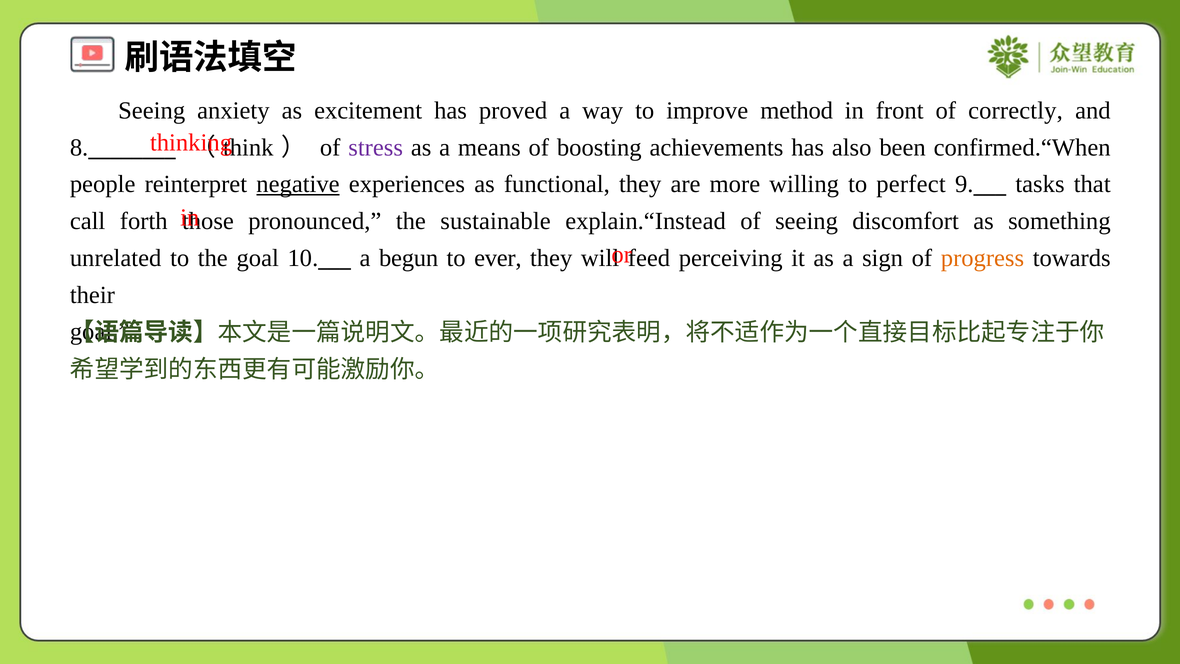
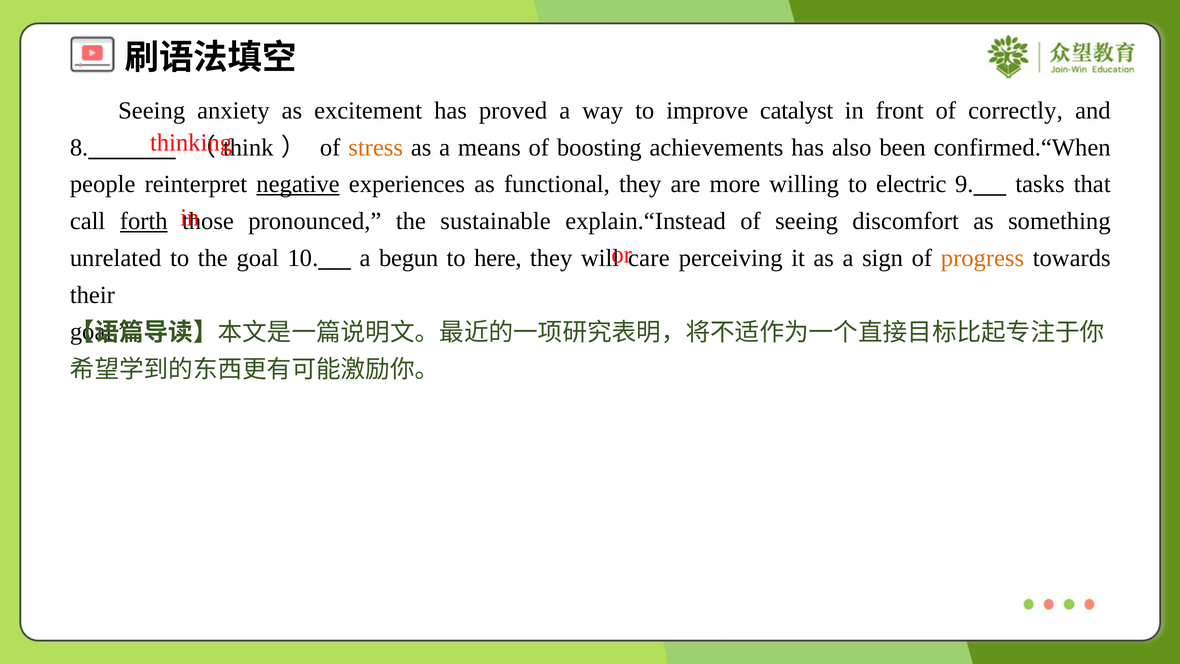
method: method -> catalyst
stress colour: purple -> orange
perfect: perfect -> electric
forth underline: none -> present
ever: ever -> here
feed: feed -> care
